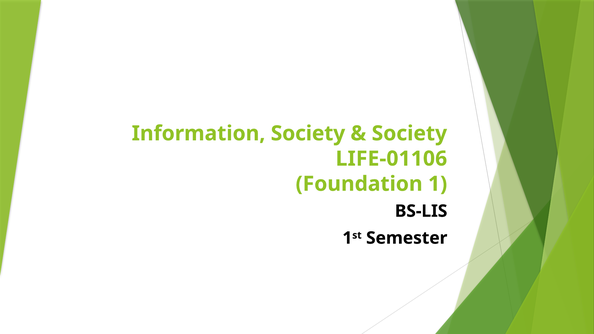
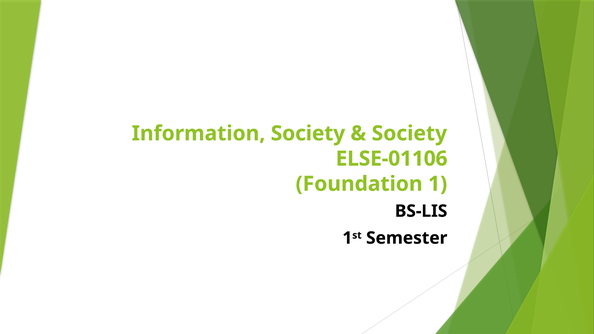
LIFE-01106: LIFE-01106 -> ELSE-01106
